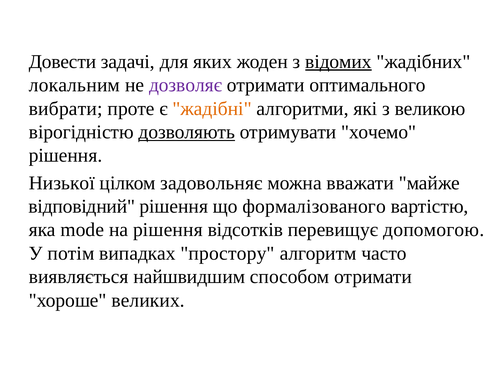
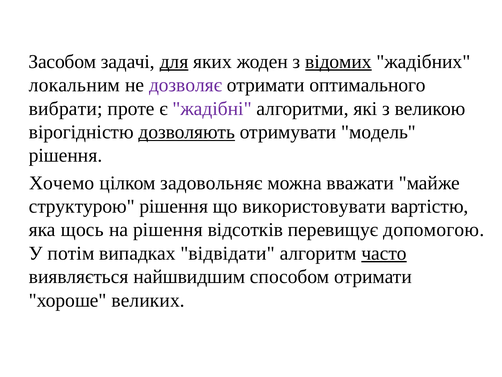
Довести: Довести -> Засобом
для underline: none -> present
жадібні colour: orange -> purple
хочемо: хочемо -> модель
Низької: Низької -> Хочемо
відповідний: відповідний -> структурою
формалізованого: формалізованого -> використовувати
mode: mode -> щось
простору: простору -> відвідати
часто underline: none -> present
